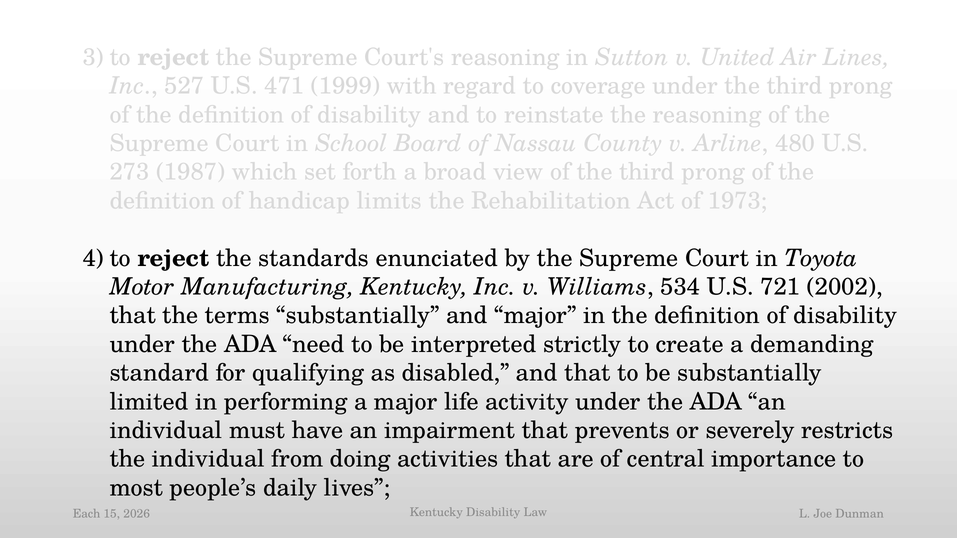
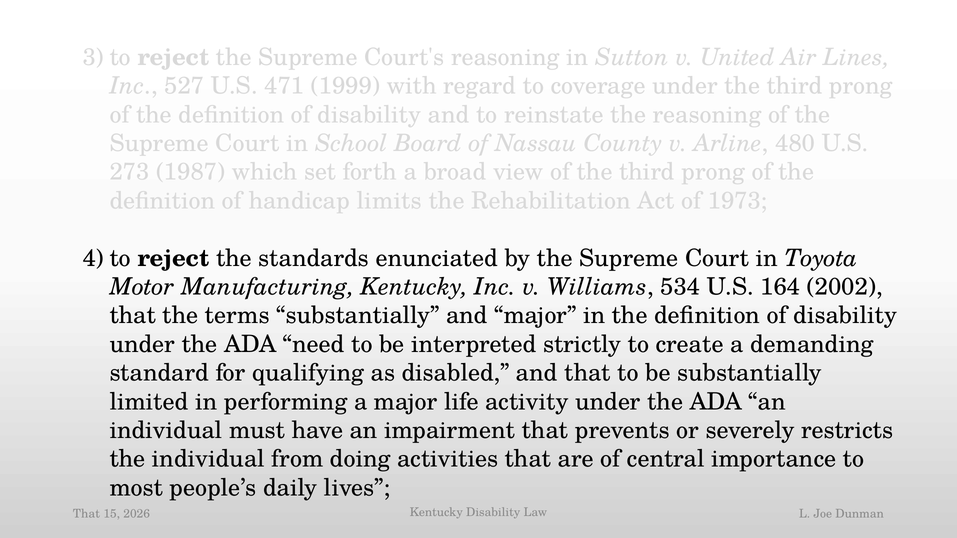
721: 721 -> 164
Each at (87, 514): Each -> That
